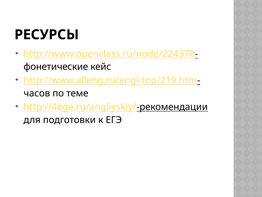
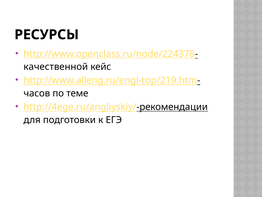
фонетические: фонетические -> качественной
